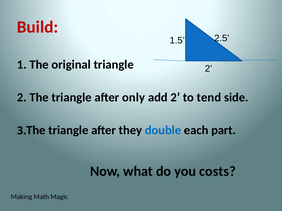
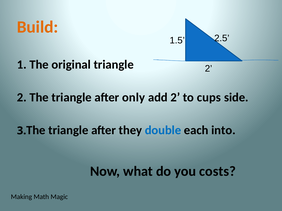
Build colour: red -> orange
tend: tend -> cups
part: part -> into
